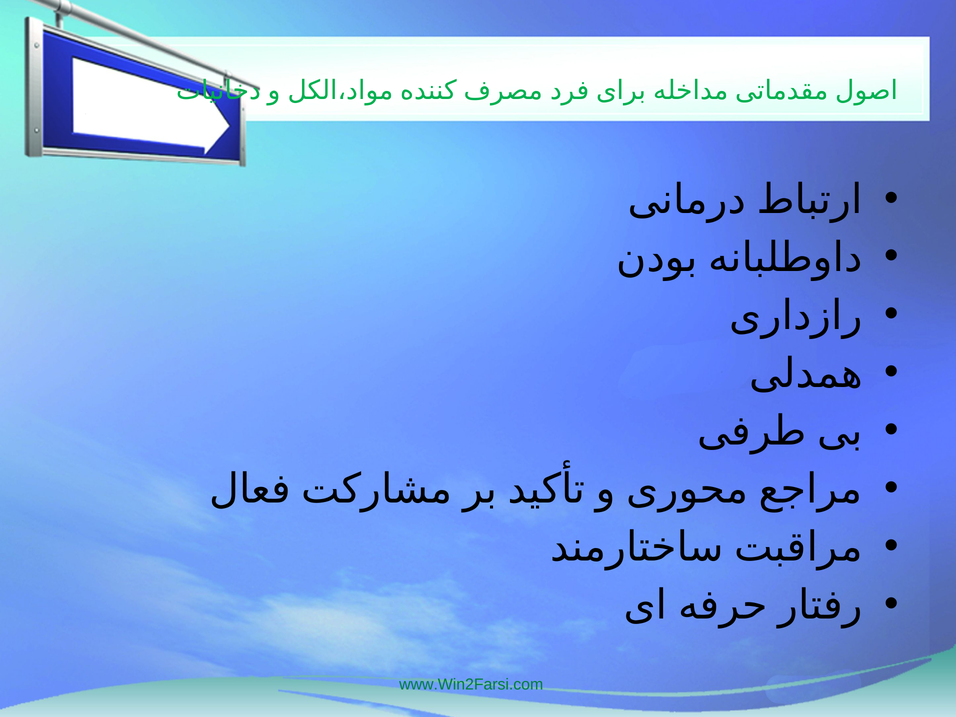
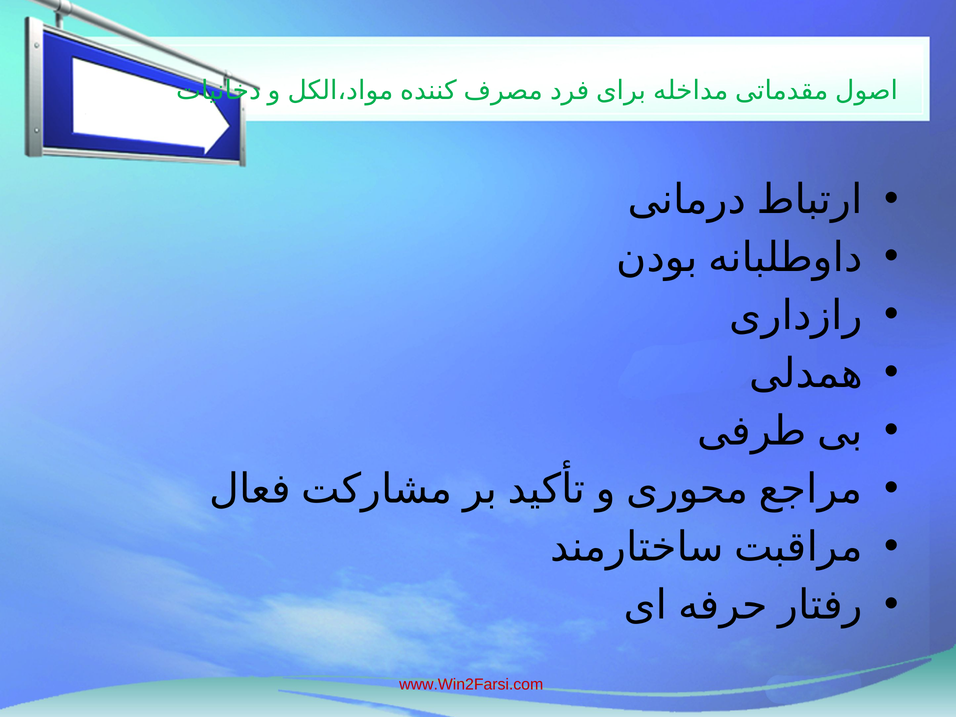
www.Win2Farsi.com colour: green -> red
